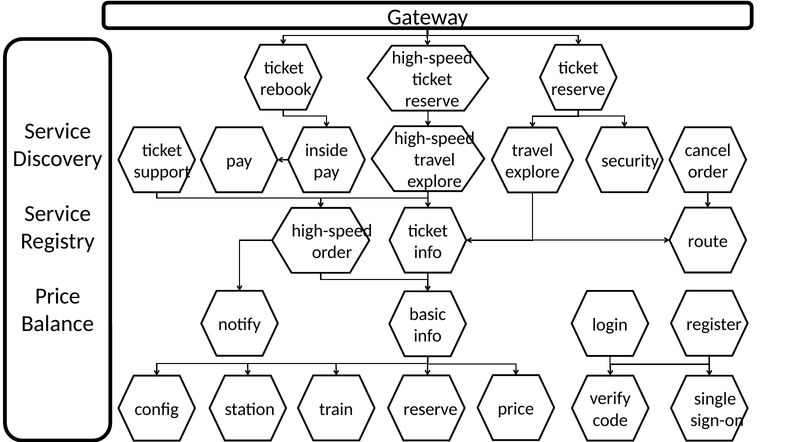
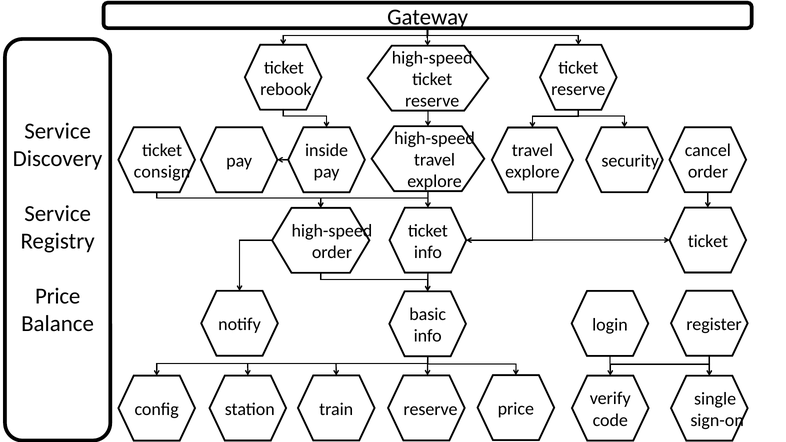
support: support -> consign
route at (708, 241): route -> ticket
